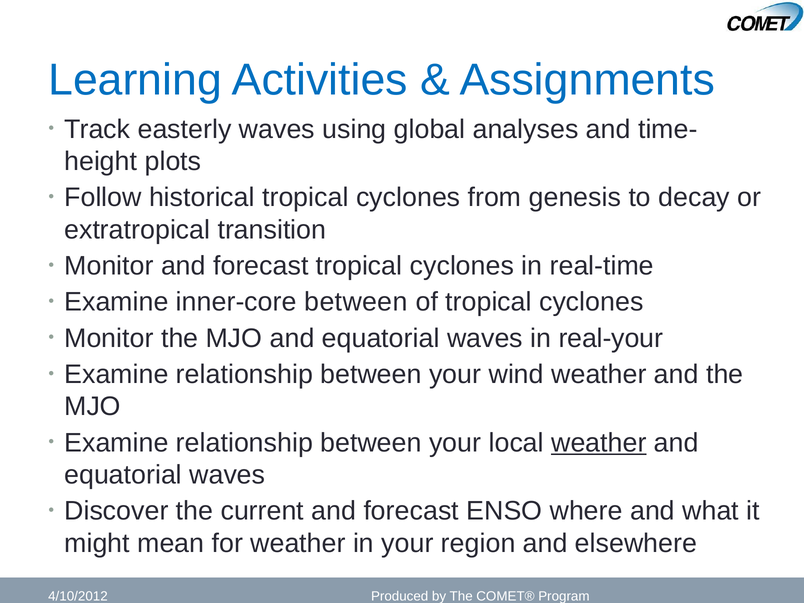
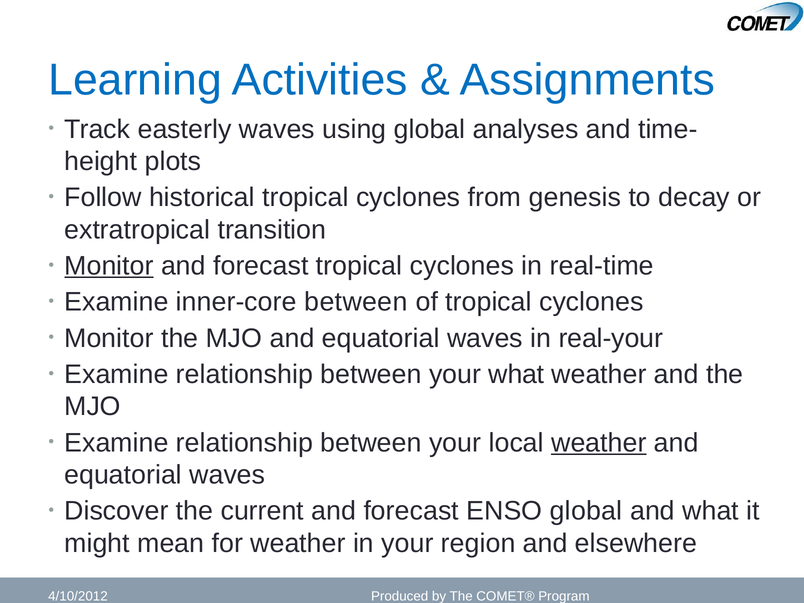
Monitor at (109, 266) underline: none -> present
your wind: wind -> what
ENSO where: where -> global
